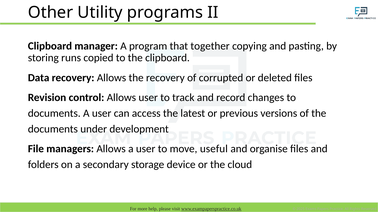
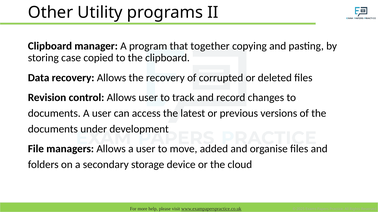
runs: runs -> case
useful: useful -> added
